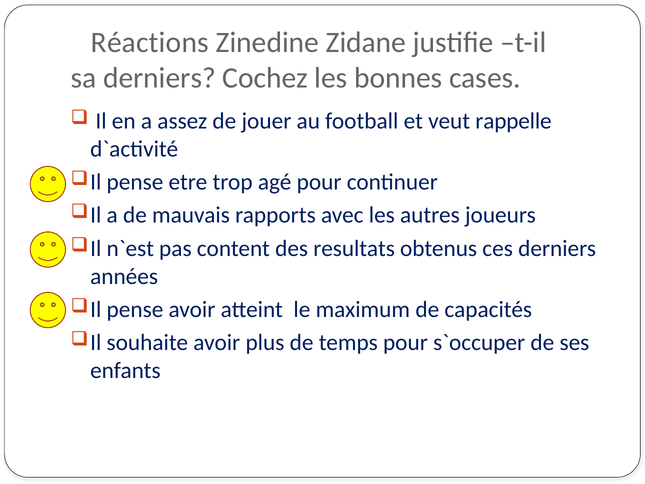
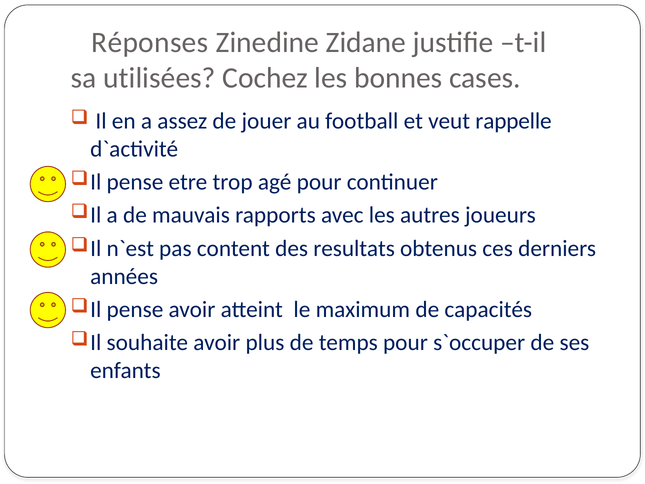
Réactions: Réactions -> Réponses
sa derniers: derniers -> utilisées
